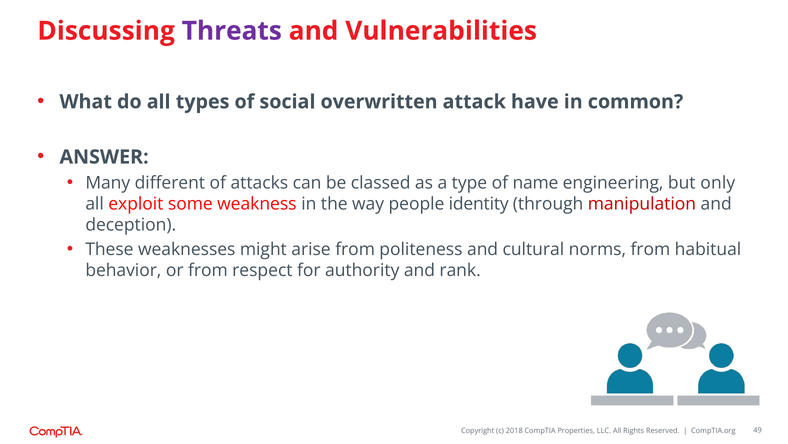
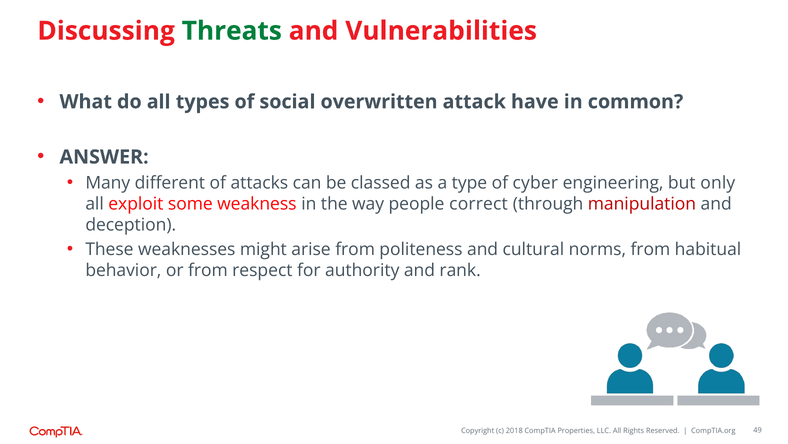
Threats colour: purple -> green
name: name -> cyber
identity: identity -> correct
